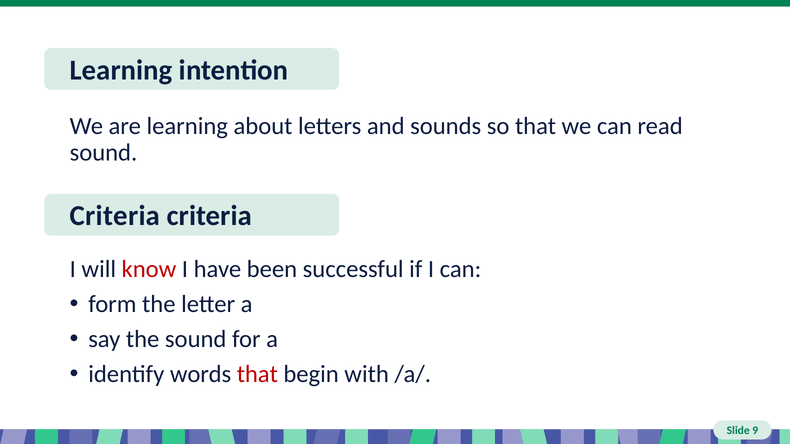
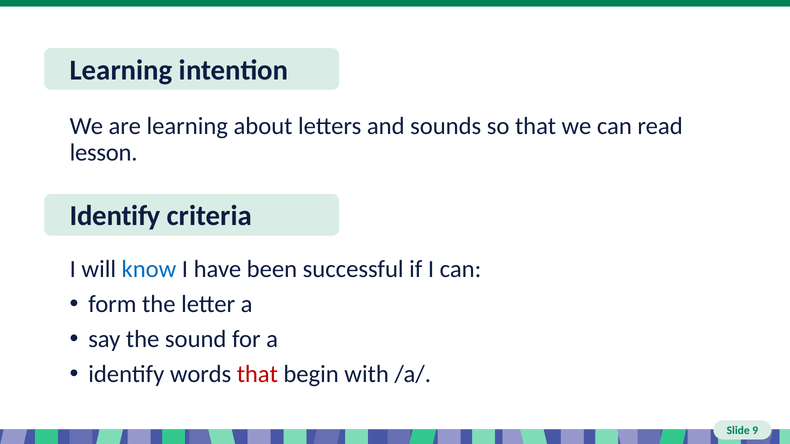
sound at (103, 153): sound -> lesson
Criteria at (115, 216): Criteria -> Identify
know colour: red -> blue
